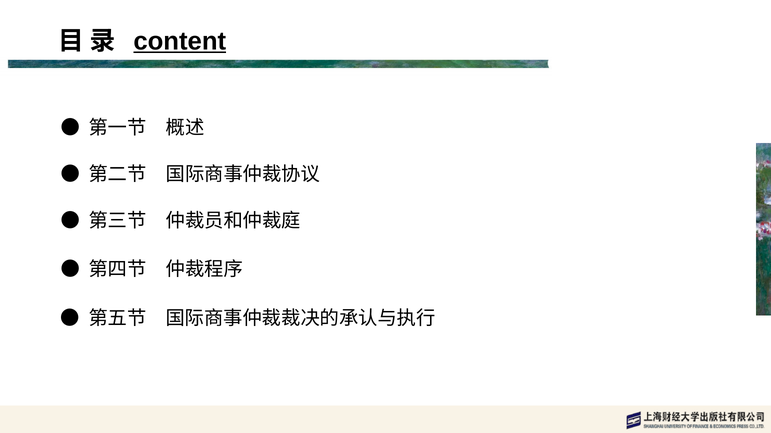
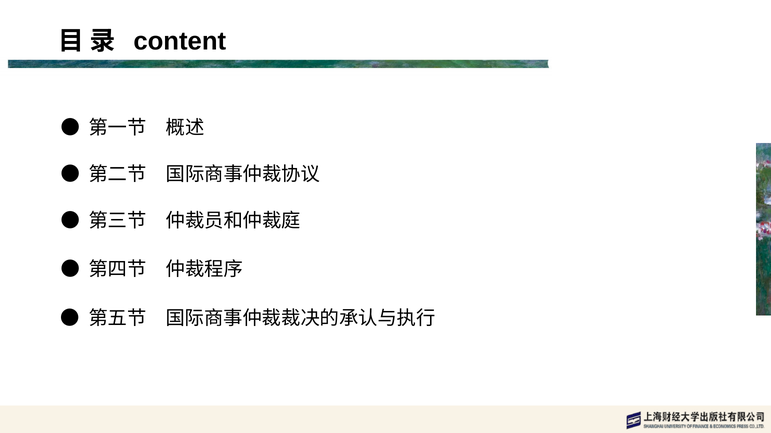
content underline: present -> none
